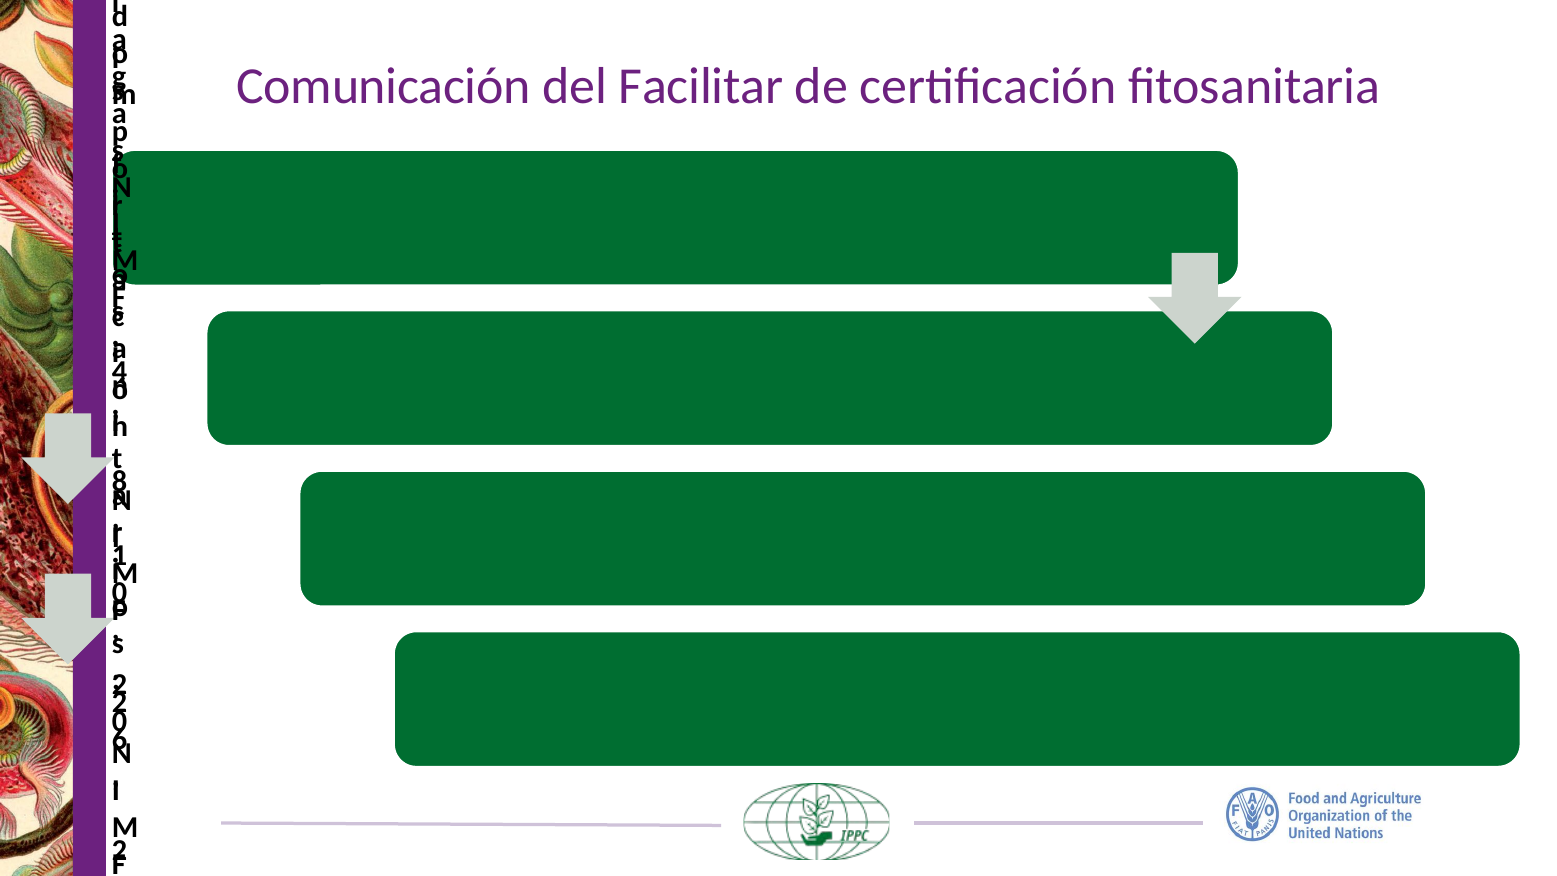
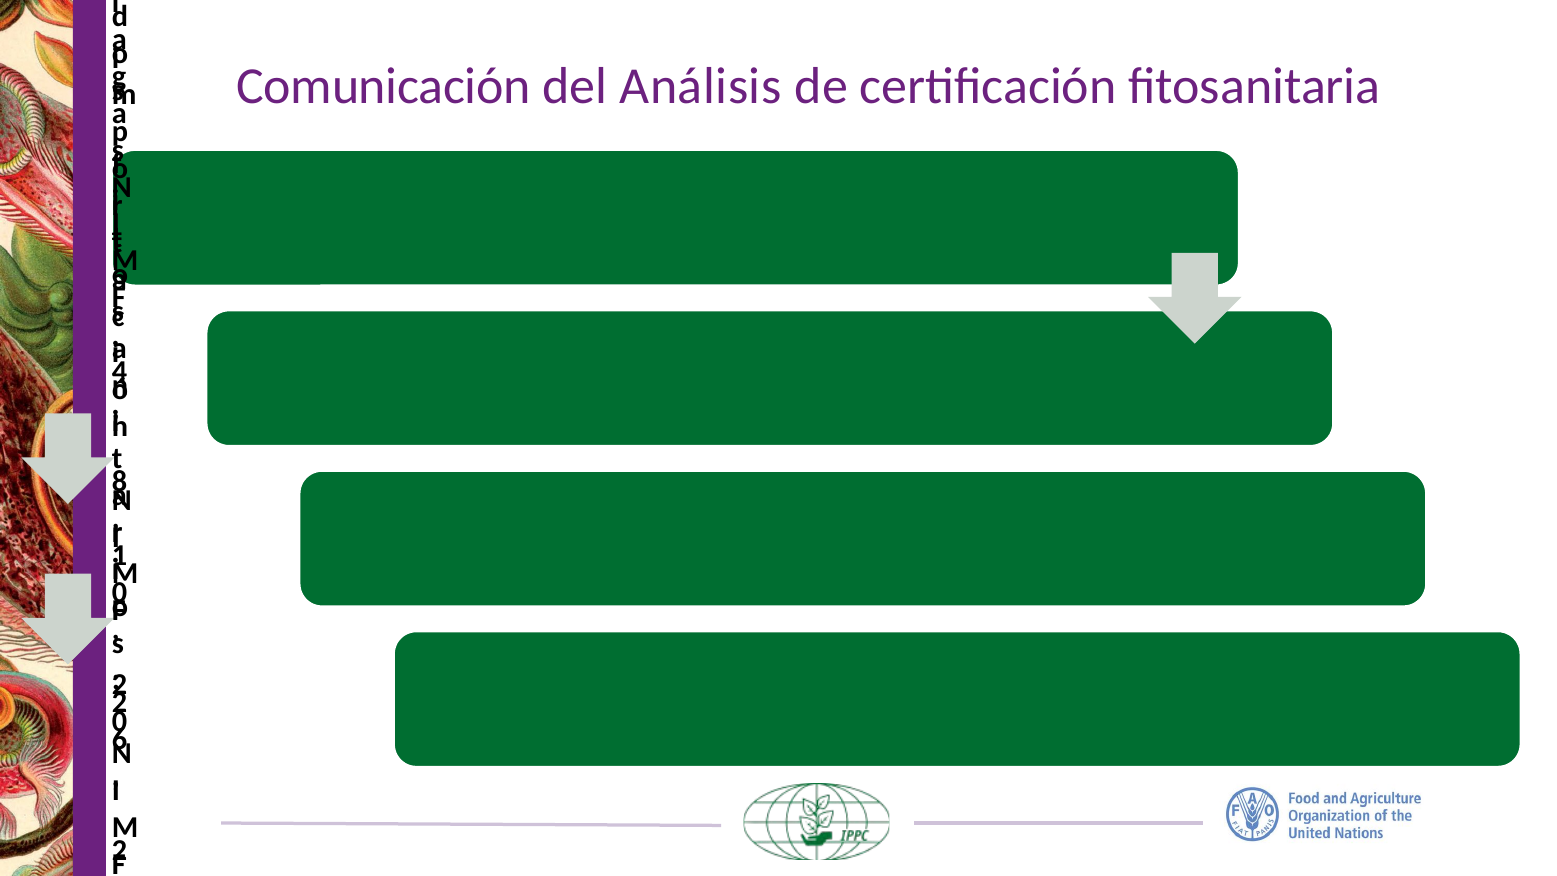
Facilitar: Facilitar -> Análisis
